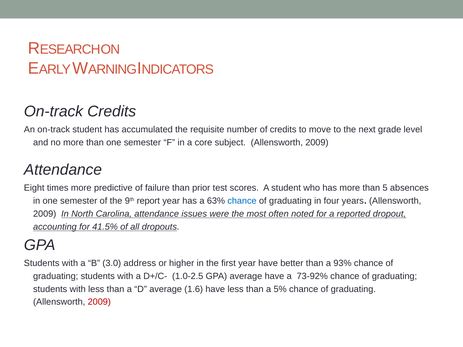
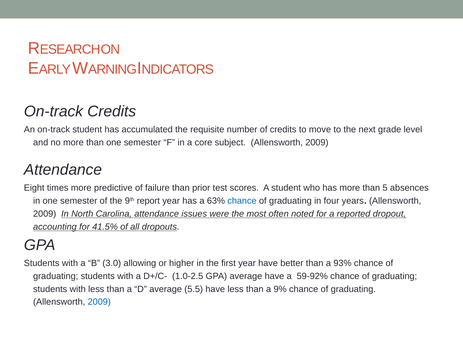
address: address -> allowing
73-92%: 73-92% -> 59-92%
1.6: 1.6 -> 5.5
5%: 5% -> 9%
2009 at (99, 302) colour: red -> blue
